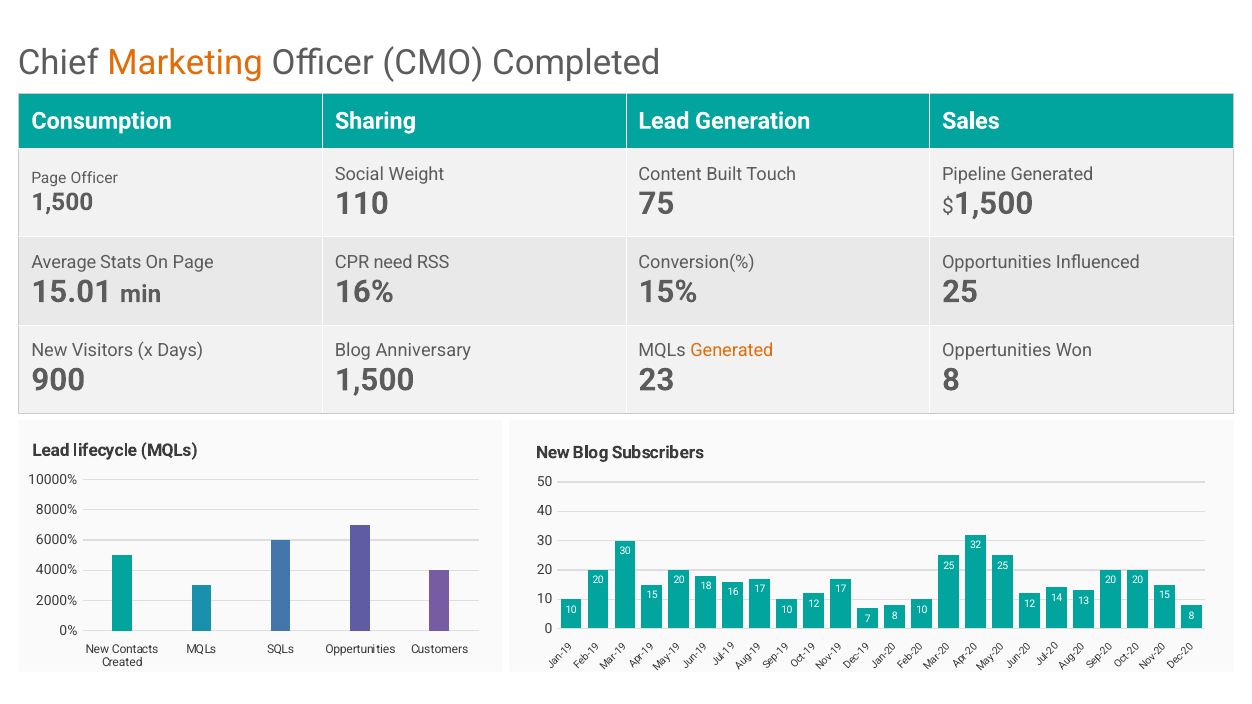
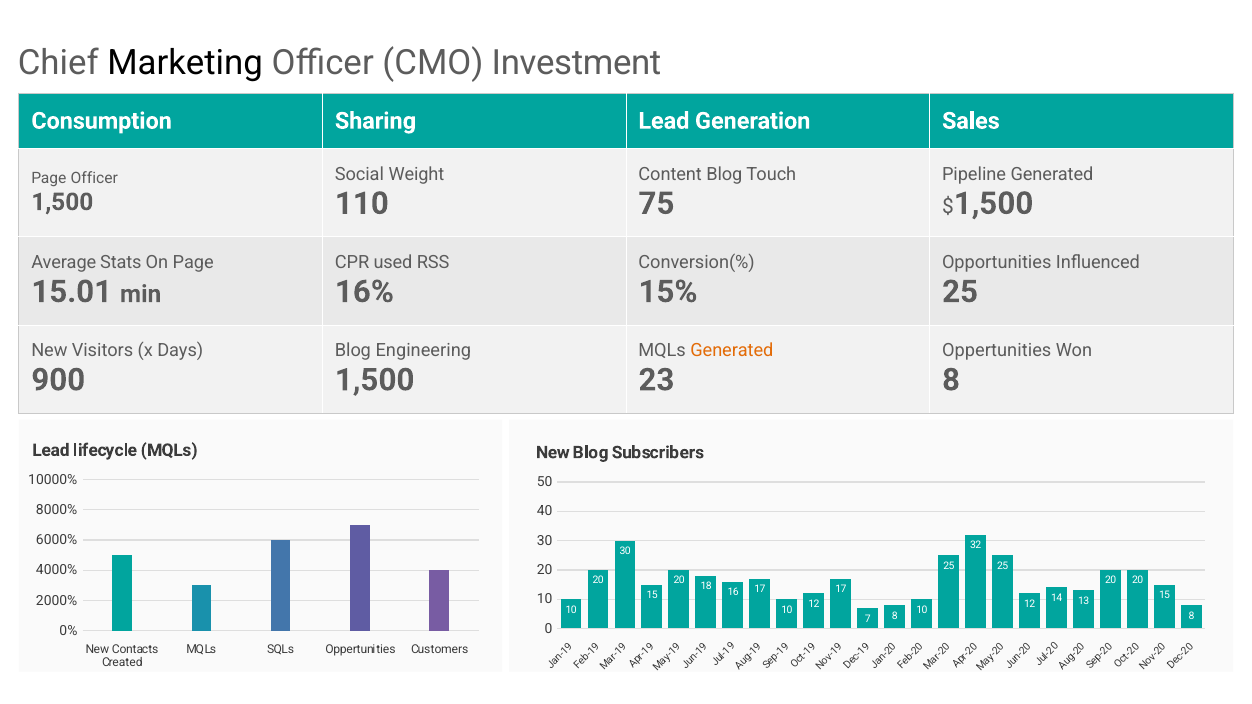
Marketing colour: orange -> black
Completed: Completed -> Investment
Content Built: Built -> Blog
need: need -> used
Anniversary: Anniversary -> Engineering
